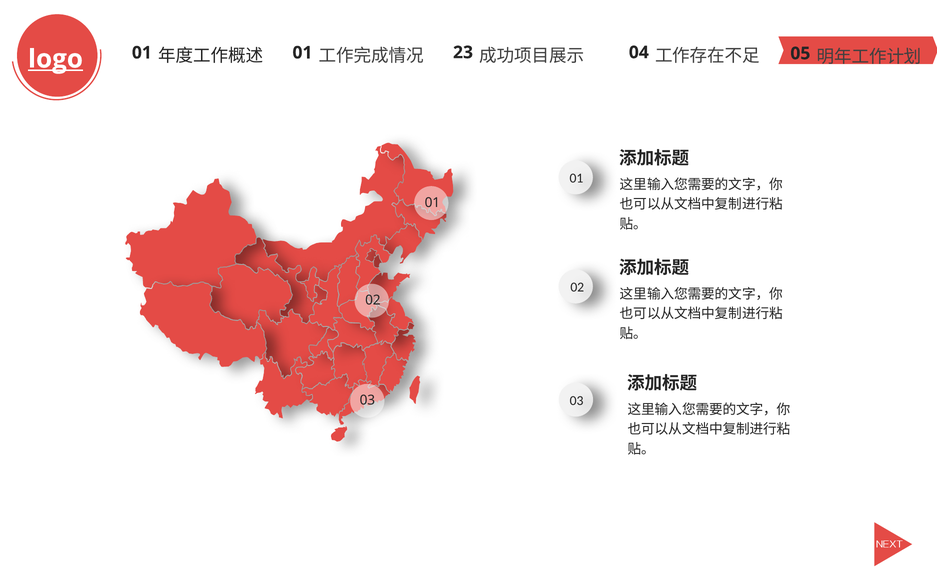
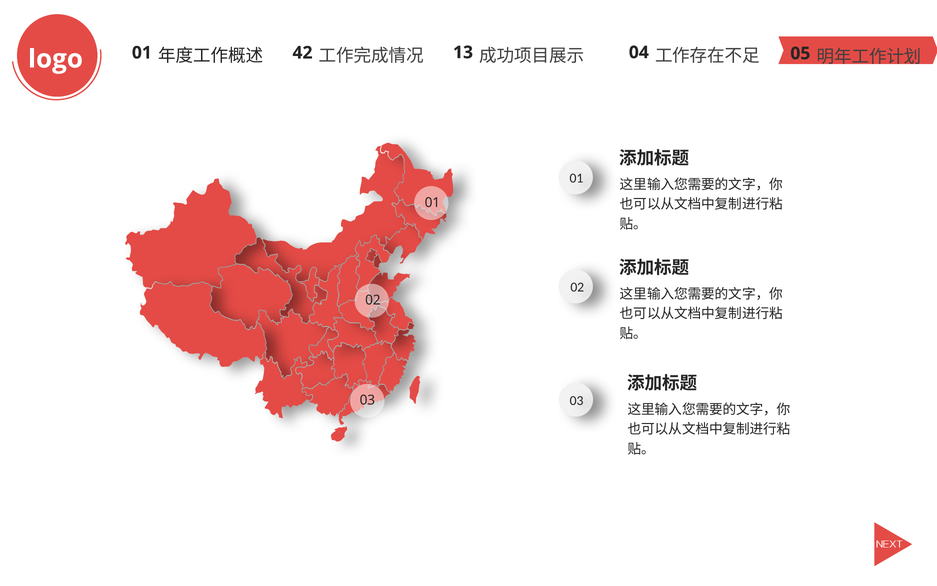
logo underline: present -> none
01 at (302, 53): 01 -> 42
23: 23 -> 13
